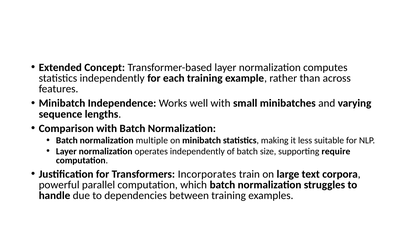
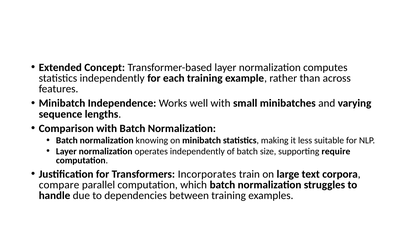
multiple: multiple -> knowing
powerful: powerful -> compare
